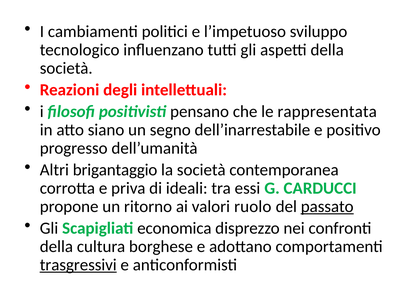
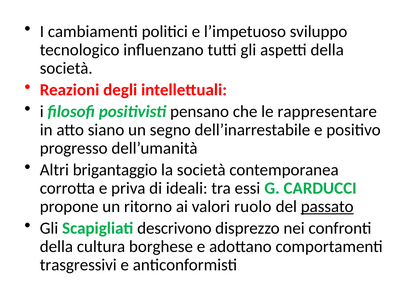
rappresentata: rappresentata -> rappresentare
economica: economica -> descrivono
trasgressivi underline: present -> none
